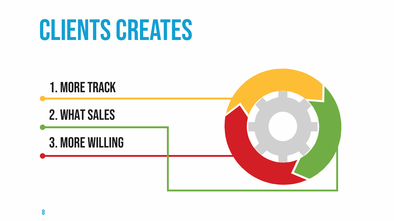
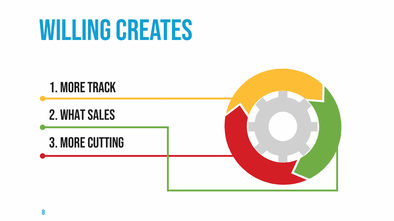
Clients: Clients -> Willing
willing: willing -> cutting
